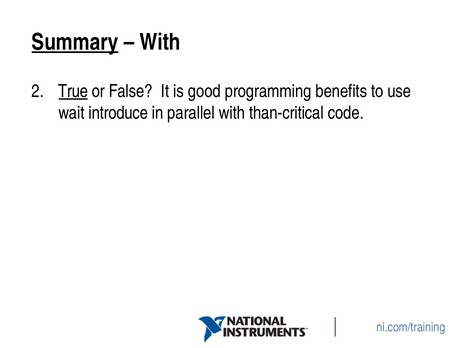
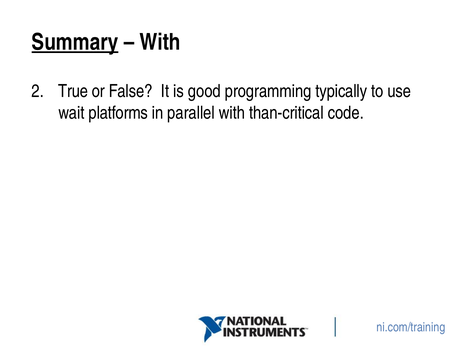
True underline: present -> none
benefits: benefits -> typically
introduce: introduce -> platforms
